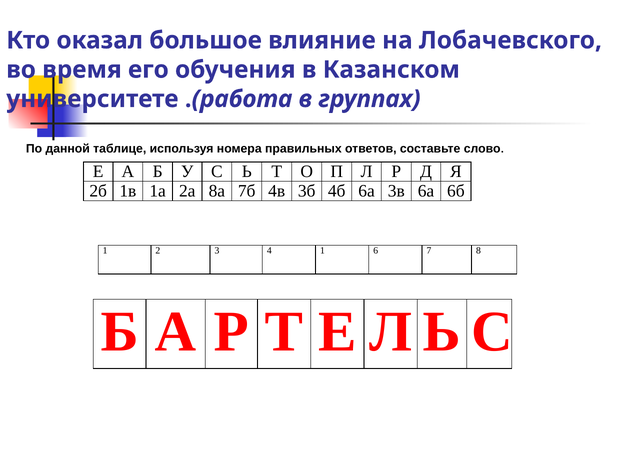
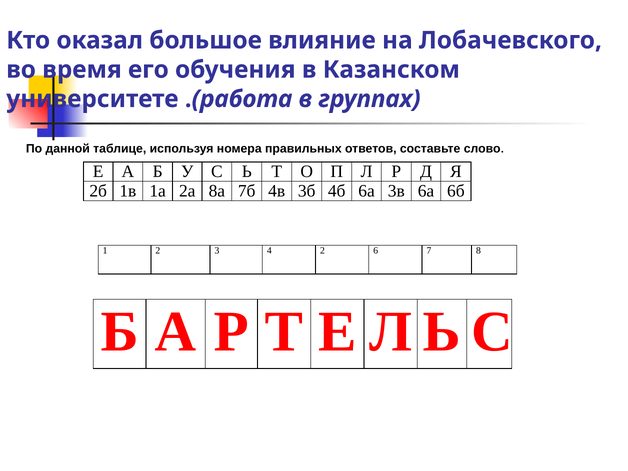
4 1: 1 -> 2
